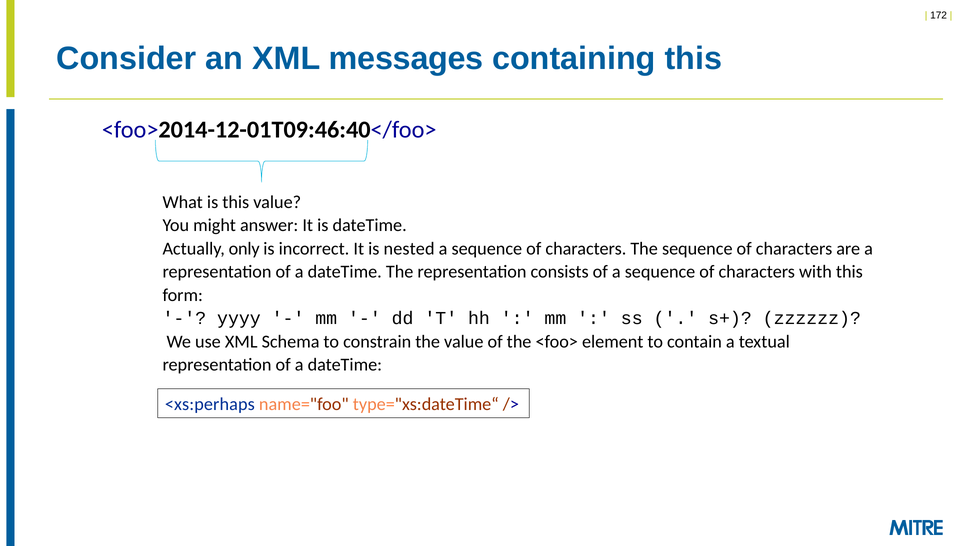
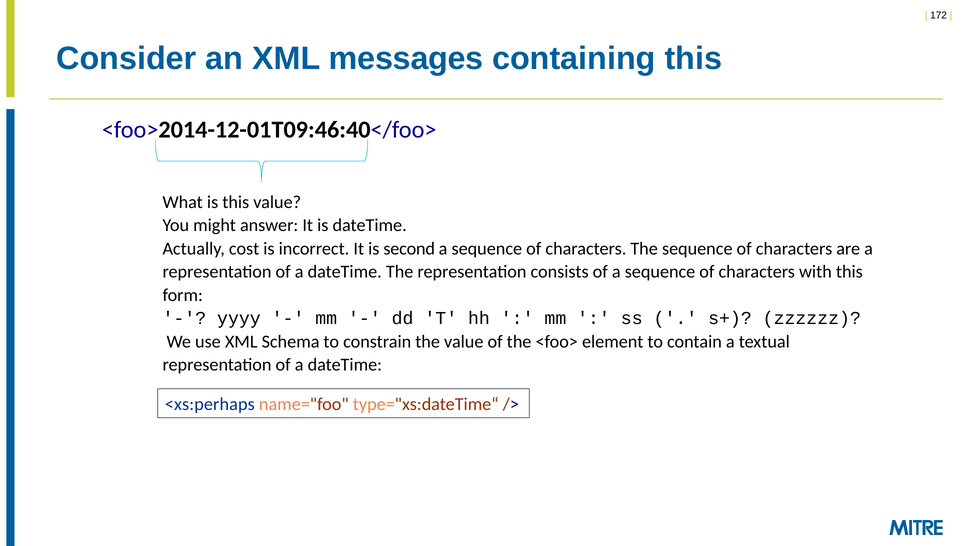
only: only -> cost
nested: nested -> second
